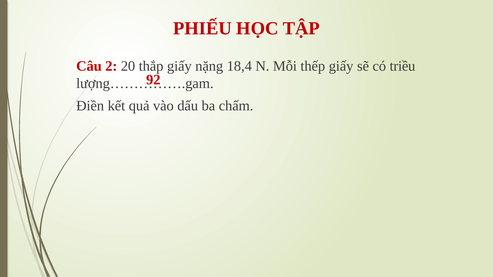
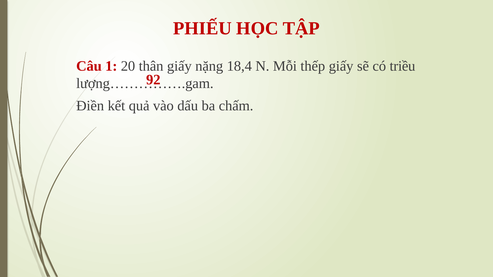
2: 2 -> 1
thắp: thắp -> thân
